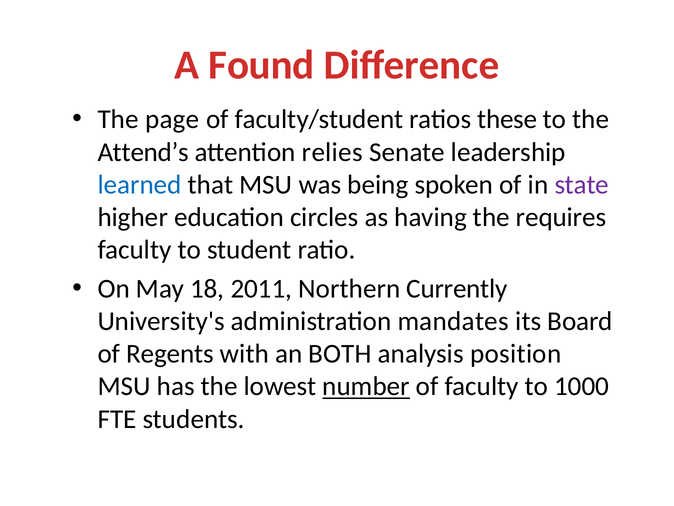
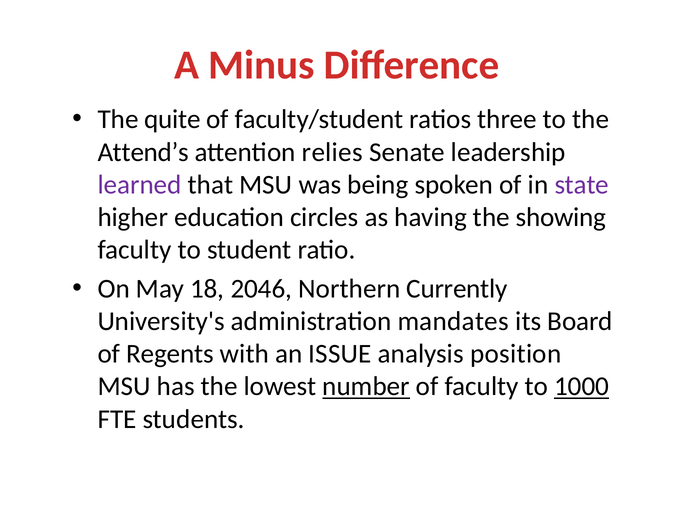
Found: Found -> Minus
page: page -> quite
these: these -> three
learned colour: blue -> purple
requires: requires -> showing
2011: 2011 -> 2046
BOTH: BOTH -> ISSUE
1000 underline: none -> present
